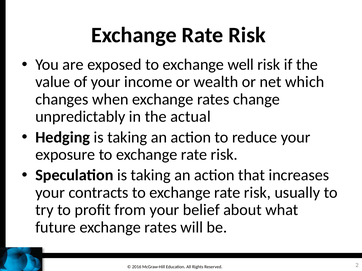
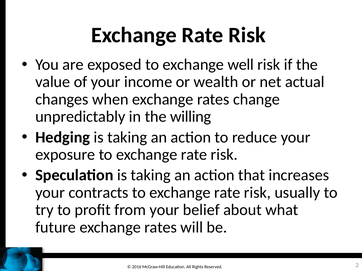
which: which -> actual
actual: actual -> willing
